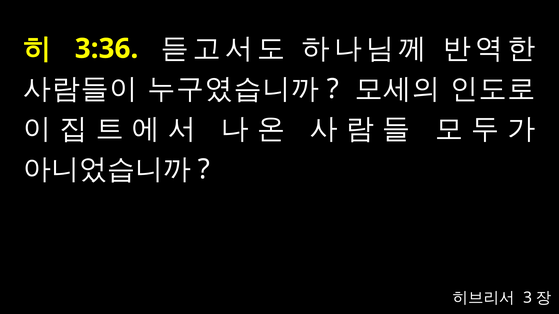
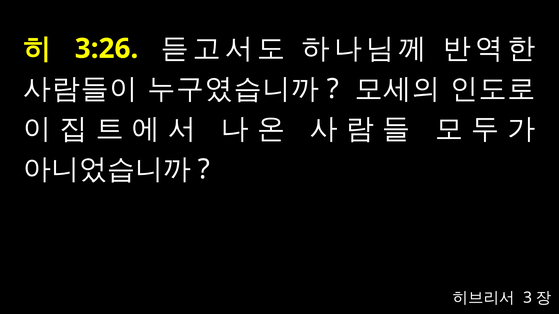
3:36: 3:36 -> 3:26
